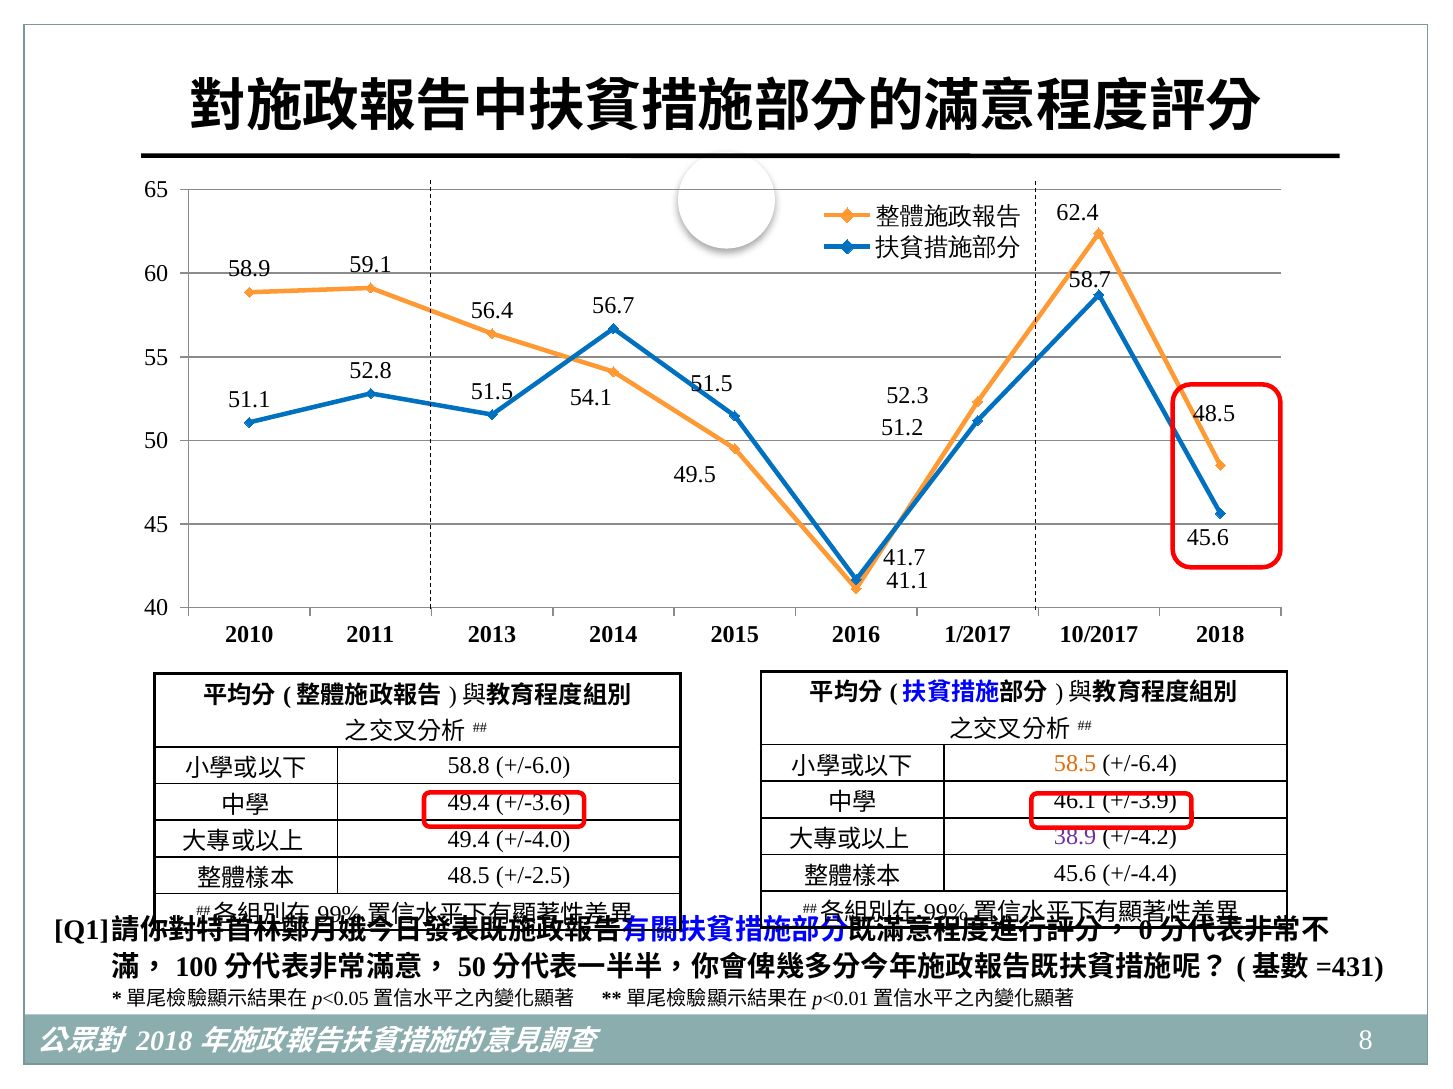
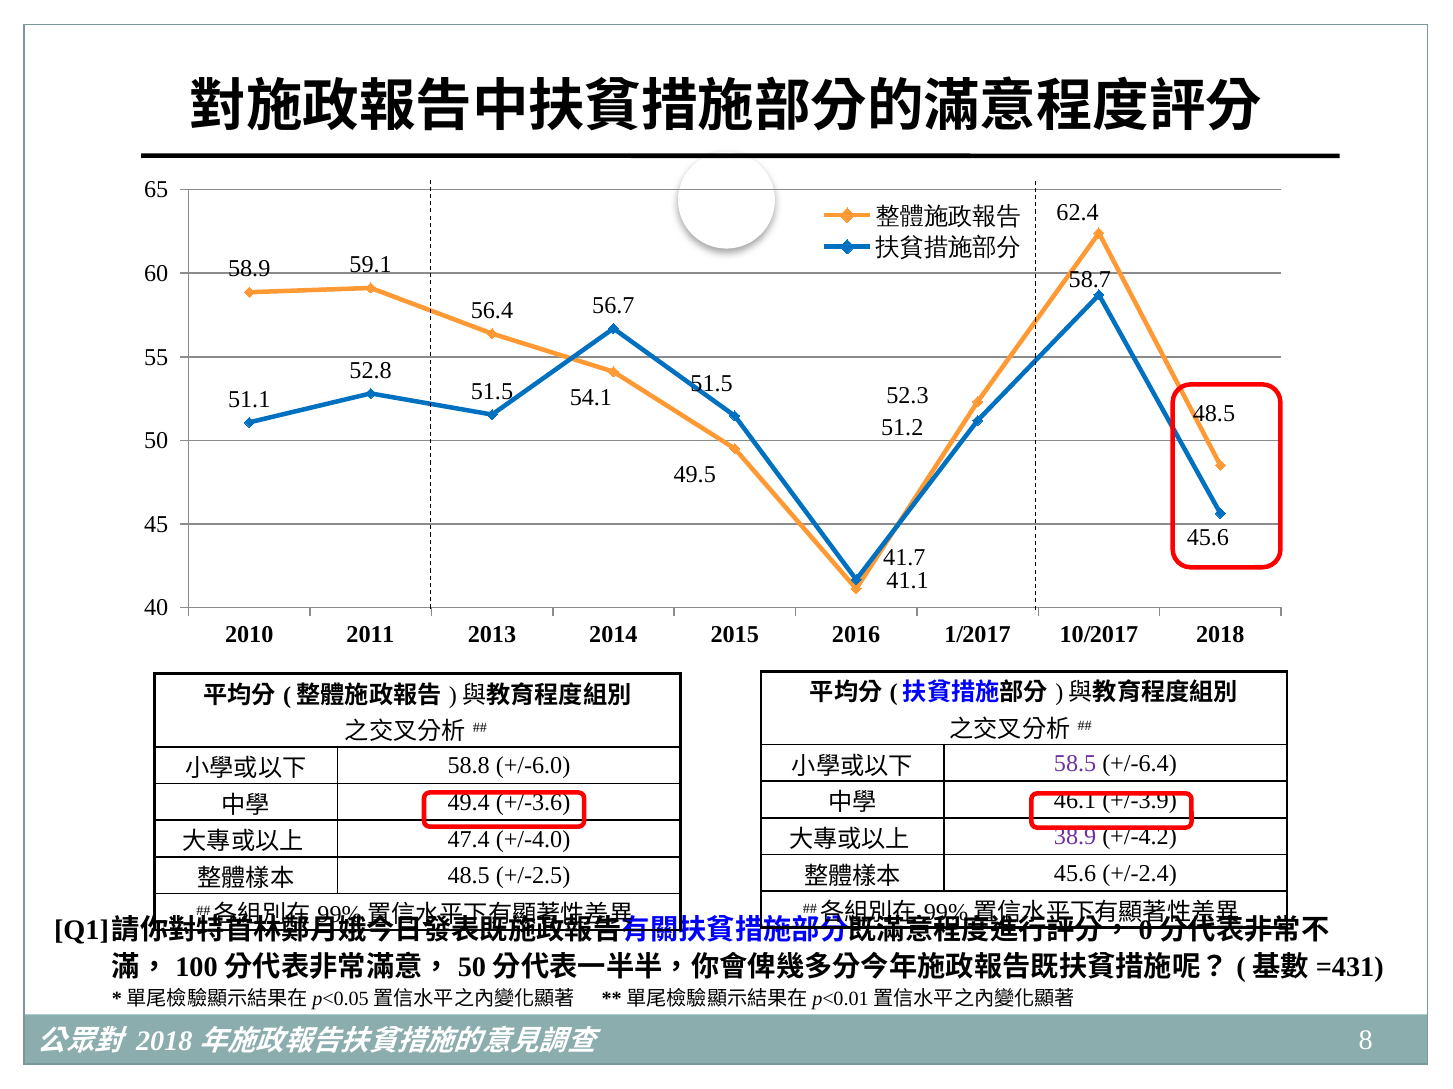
58.5 colour: orange -> purple
49.4 at (469, 840): 49.4 -> 47.4
+/-4.4: +/-4.4 -> +/-2.4
